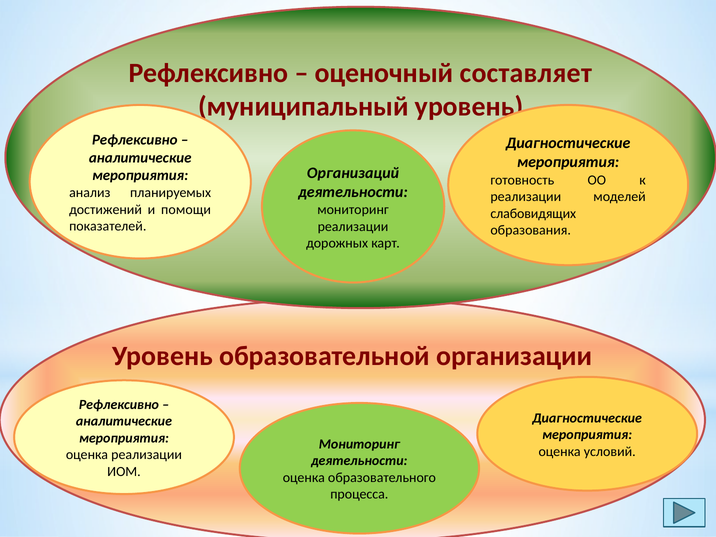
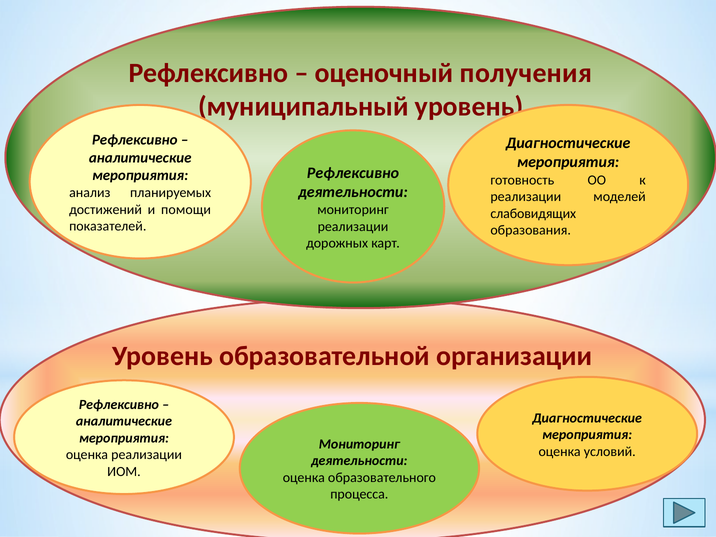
составляет: составляет -> получения
Организаций at (353, 173): Организаций -> Рефлексивно
